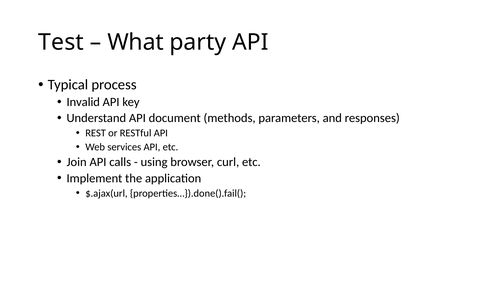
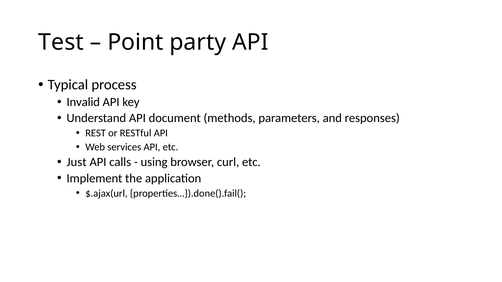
What: What -> Point
Join: Join -> Just
